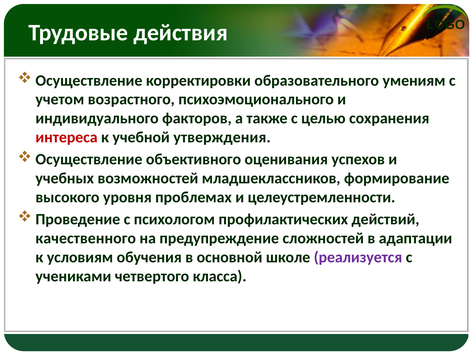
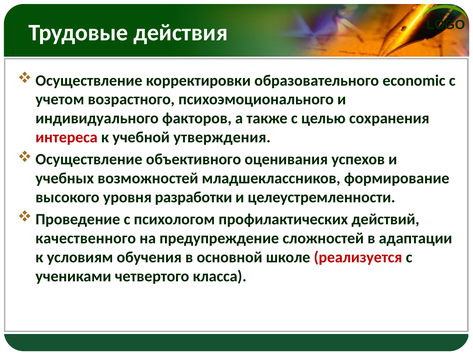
умениям: умениям -> economic
проблемах: проблемах -> разработки
реализуется colour: purple -> red
